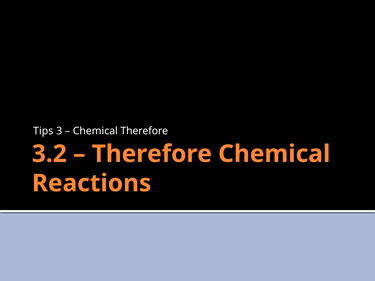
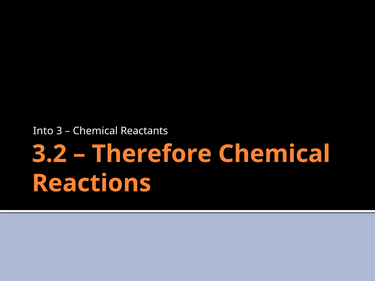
Tips: Tips -> Into
Chemical Therefore: Therefore -> Reactants
